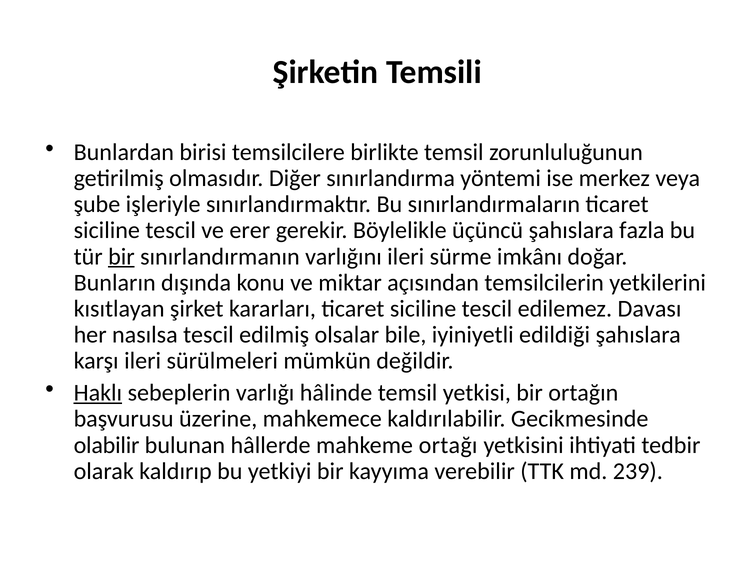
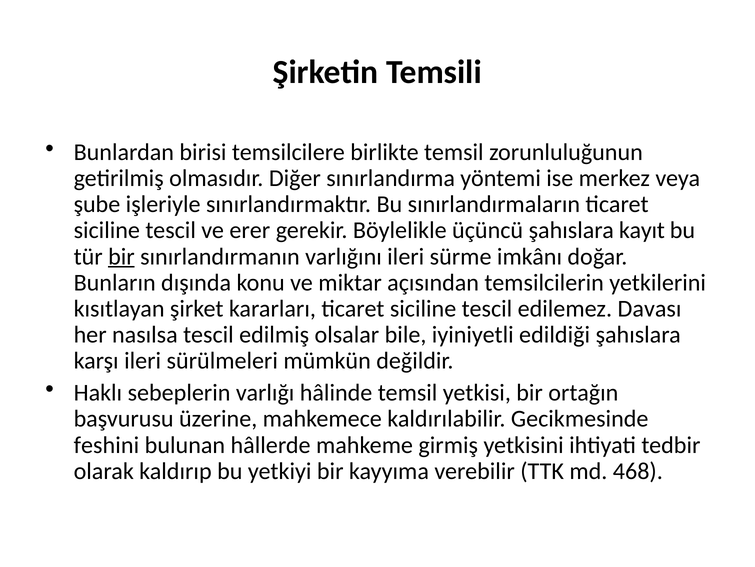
fazla: fazla -> kayıt
Haklı underline: present -> none
olabilir: olabilir -> feshini
ortağı: ortağı -> girmiş
239: 239 -> 468
